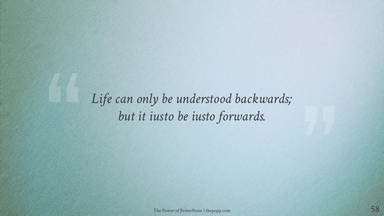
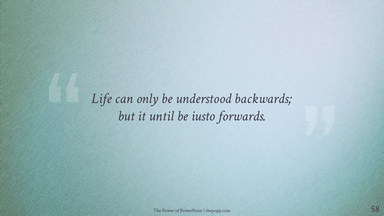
it iusto: iusto -> until
